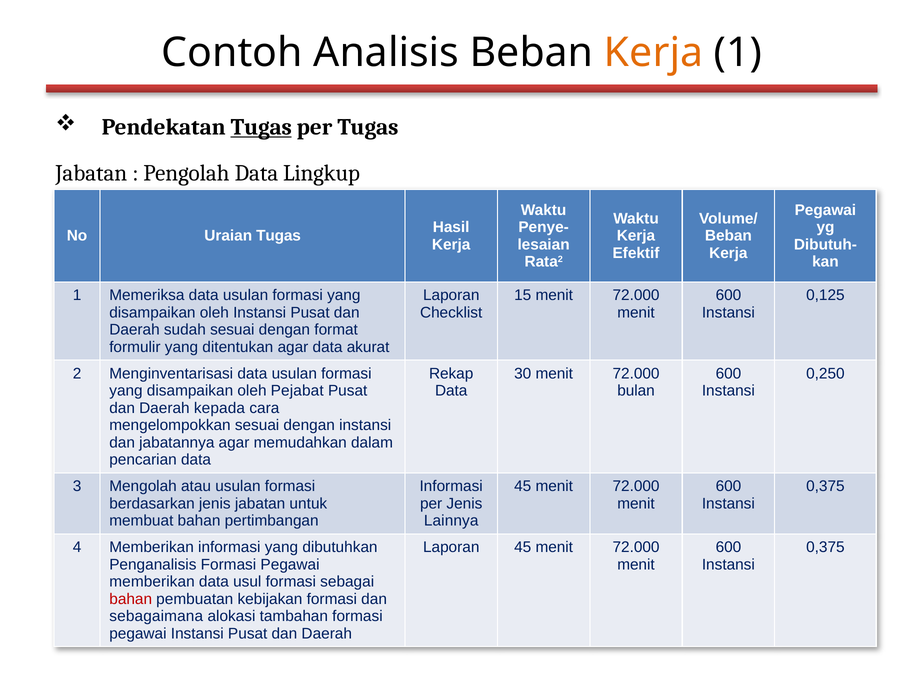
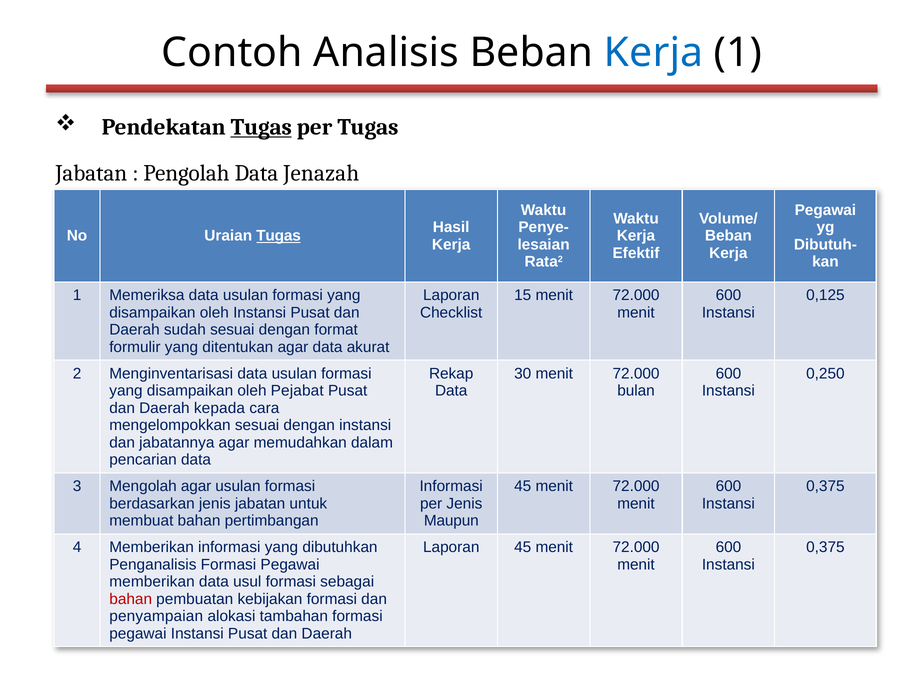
Kerja at (654, 53) colour: orange -> blue
Lingkup: Lingkup -> Jenazah
Tugas at (279, 236) underline: none -> present
Mengolah atau: atau -> agar
Lainnya: Lainnya -> Maupun
sebagaimana: sebagaimana -> penyampaian
